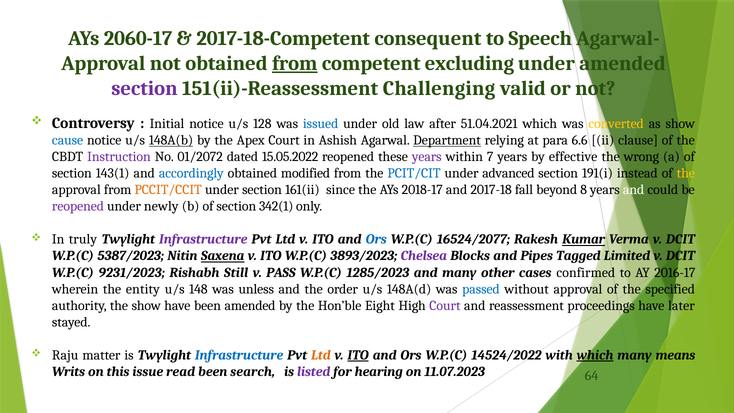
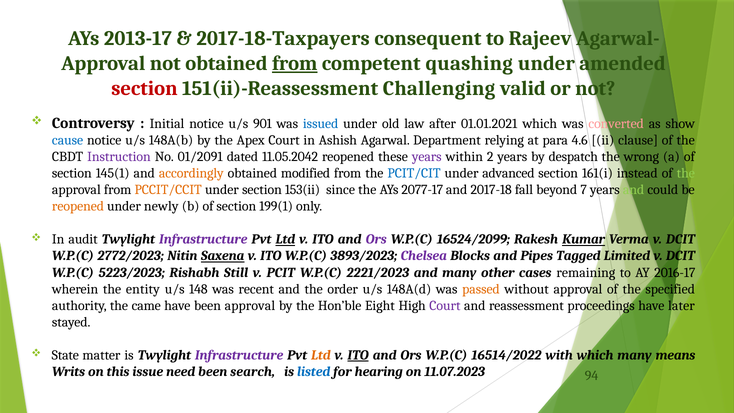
2060-17: 2060-17 -> 2013-17
2017-18-Competent: 2017-18-Competent -> 2017-18-Taxpayers
Speech: Speech -> Rajeev
excluding: excluding -> quashing
section at (144, 88) colour: purple -> red
128: 128 -> 901
51.04.2021: 51.04.2021 -> 01.01.2021
converted colour: yellow -> pink
148A(b underline: present -> none
Department underline: present -> none
6.6: 6.6 -> 4.6
01/2072: 01/2072 -> 01/2091
15.05.2022: 15.05.2022 -> 11.05.2042
7: 7 -> 2
effective: effective -> despatch
143(1: 143(1 -> 145(1
accordingly colour: blue -> orange
191(i: 191(i -> 161(i
the at (686, 173) colour: yellow -> light green
161(ii: 161(ii -> 153(ii
2018-17: 2018-17 -> 2077-17
8: 8 -> 7
and at (634, 190) colour: white -> light green
reopened at (78, 206) colour: purple -> orange
342(1: 342(1 -> 199(1
truly: truly -> audit
Ltd at (285, 239) underline: none -> present
Ors at (376, 239) colour: blue -> purple
16524/2077: 16524/2077 -> 16524/2099
5387/2023: 5387/2023 -> 2772/2023
9231/2023: 9231/2023 -> 5223/2023
PASS: PASS -> PCIT
1285/2023: 1285/2023 -> 2221/2023
confirmed: confirmed -> remaining
unless: unless -> recent
passed colour: blue -> orange
the show: show -> came
been amended: amended -> approval
Raju: Raju -> State
Infrastructure at (239, 355) colour: blue -> purple
14524/2022: 14524/2022 -> 16514/2022
which at (595, 355) underline: present -> none
read: read -> need
listed colour: purple -> blue
64: 64 -> 94
